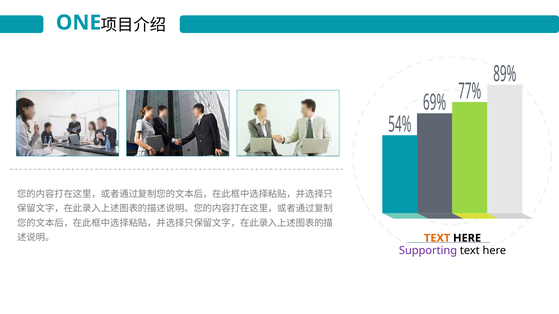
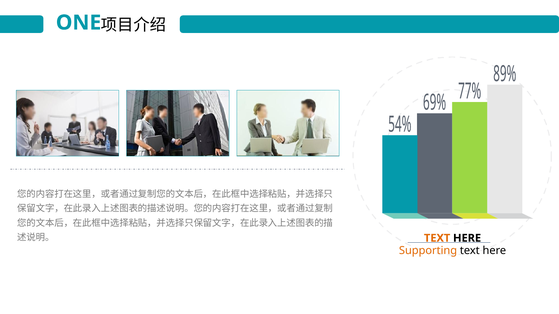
Supporting colour: purple -> orange
